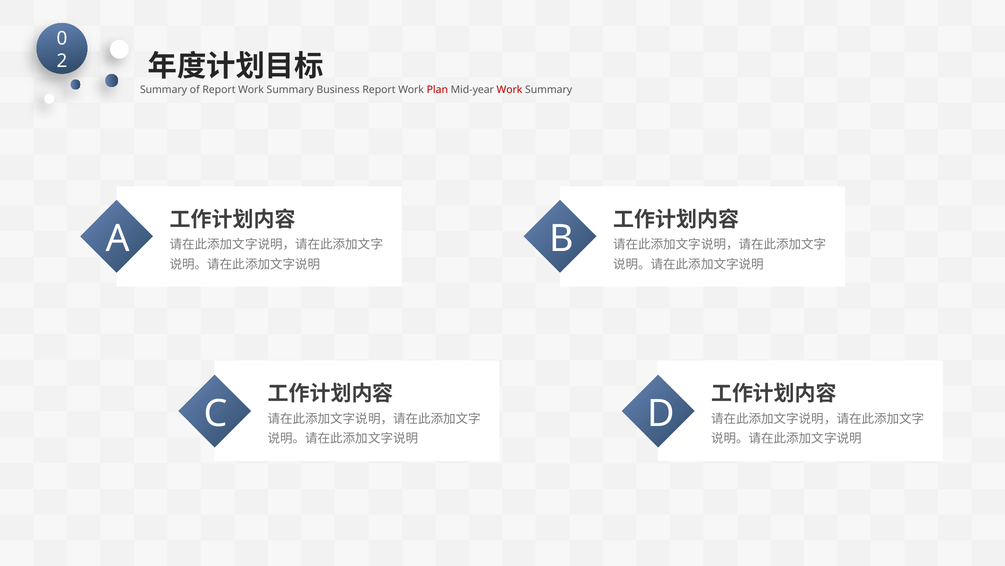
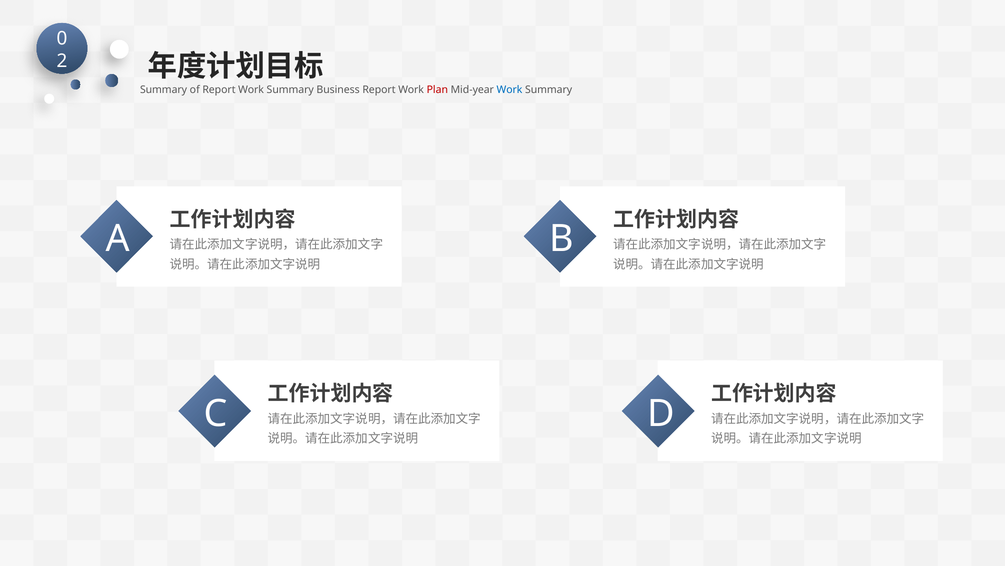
Work at (510, 89) colour: red -> blue
